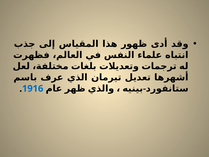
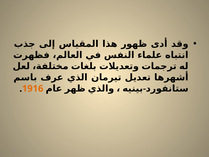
1916 colour: blue -> orange
